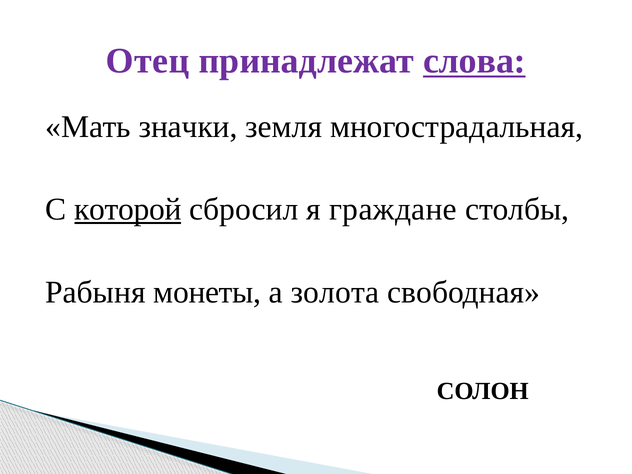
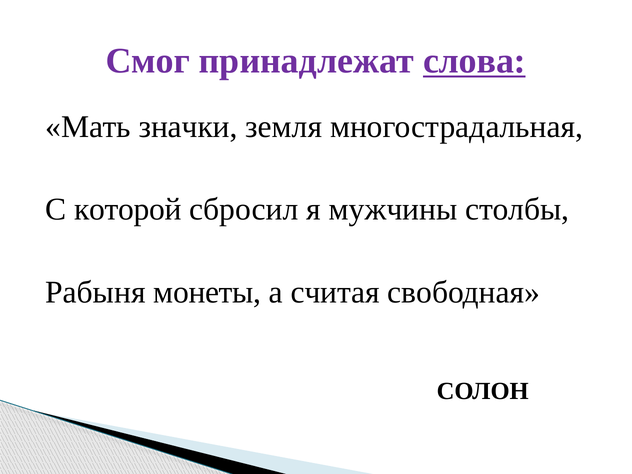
Отец: Отец -> Смог
которой underline: present -> none
граждане: граждане -> мужчины
золота: золота -> считая
